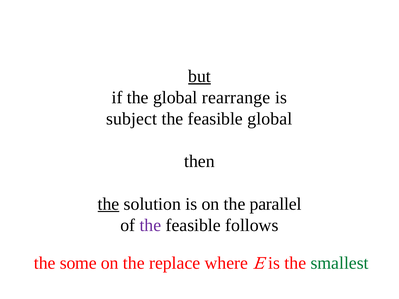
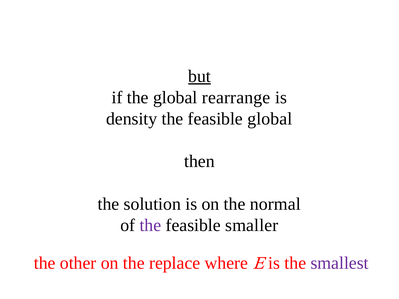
subject: subject -> density
the at (108, 204) underline: present -> none
parallel: parallel -> normal
follows: follows -> smaller
some: some -> other
smallest colour: green -> purple
